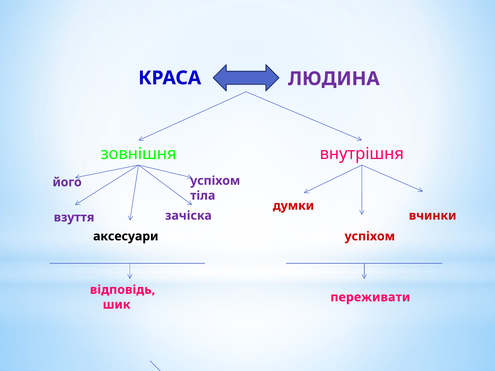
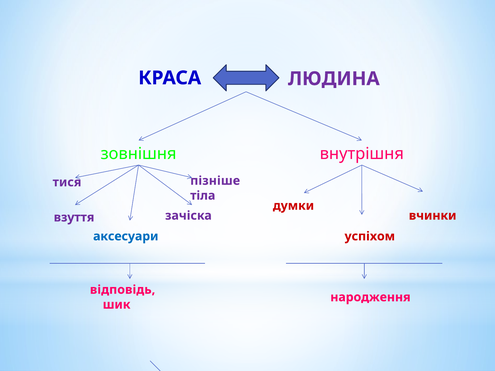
успіхом at (215, 181): успіхом -> пізніше
його: його -> тися
аксесуари colour: black -> blue
переживати: переживати -> народження
